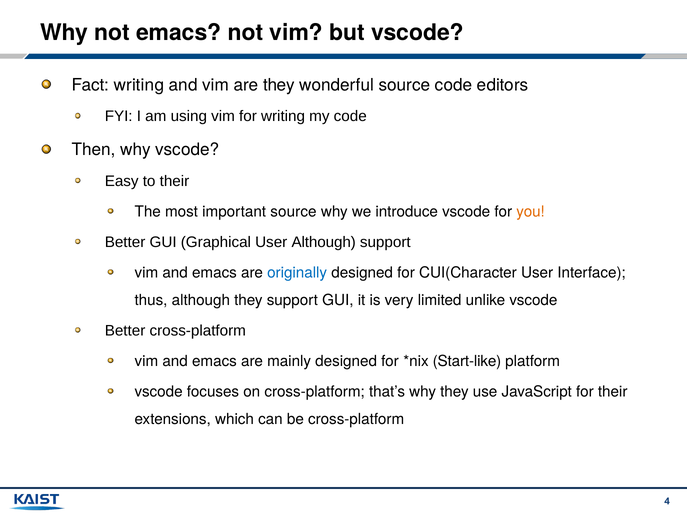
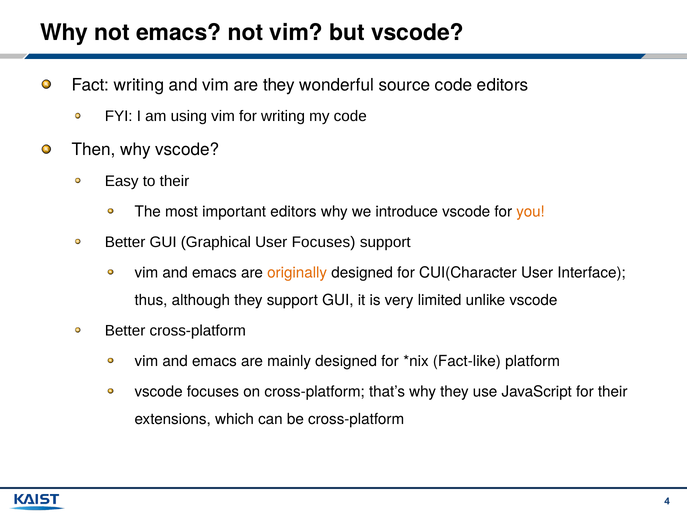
important source: source -> editors
User Although: Although -> Focuses
originally colour: blue -> orange
Start-like: Start-like -> Fact-like
